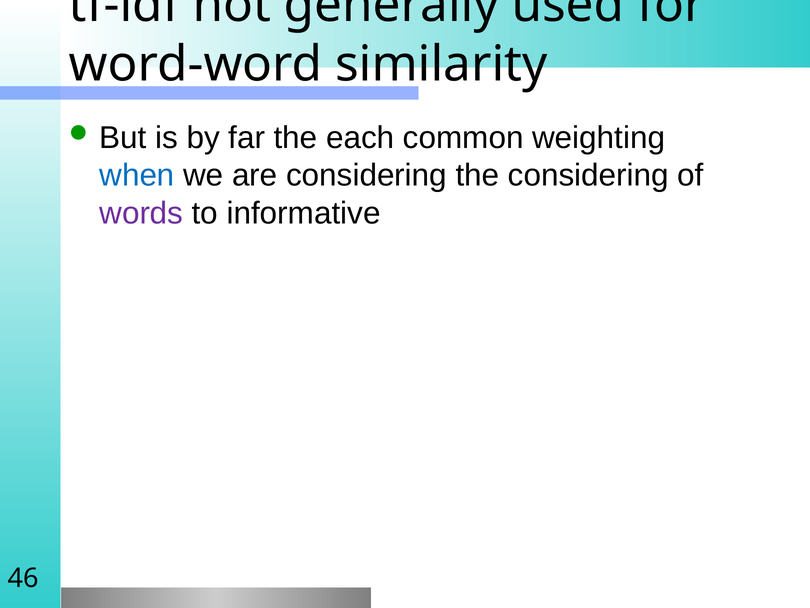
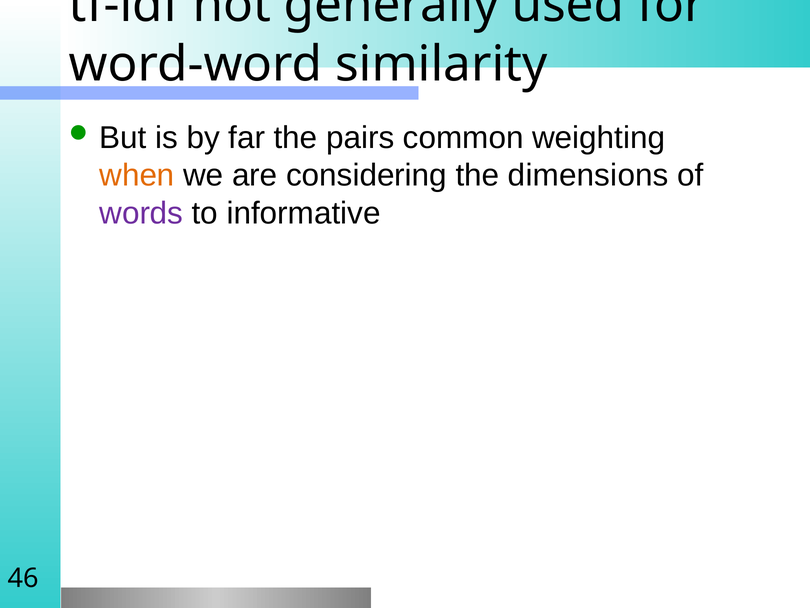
each: each -> pairs
when colour: blue -> orange
the considering: considering -> dimensions
